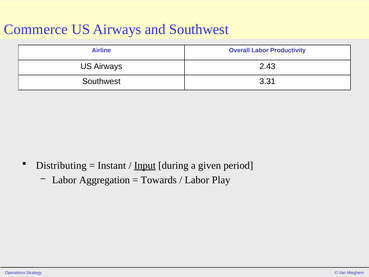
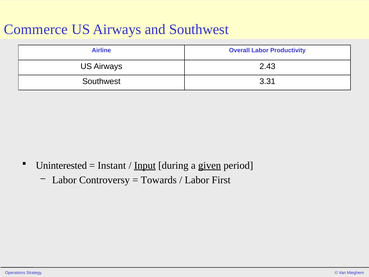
Distributing: Distributing -> Uninterested
given underline: none -> present
Aggregation: Aggregation -> Controversy
Play: Play -> First
